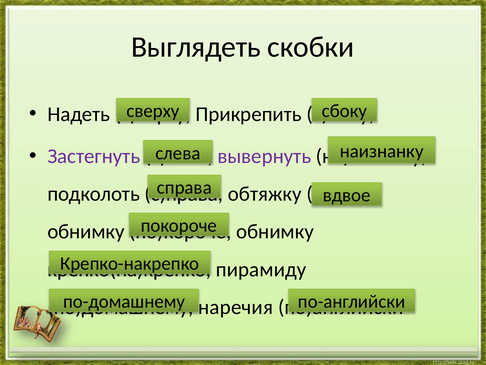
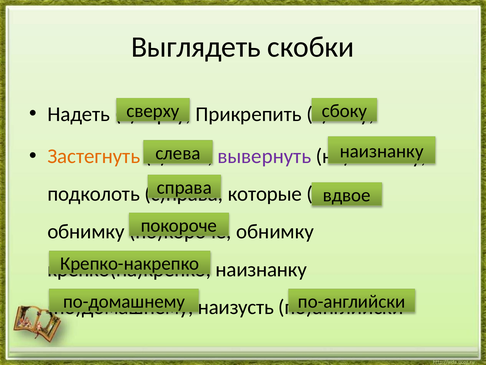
Застегнуть colour: purple -> orange
обтяжку: обтяжку -> которые
пирамиду at (261, 269): пирамиду -> наизнанку
наречия: наречия -> наизусть
